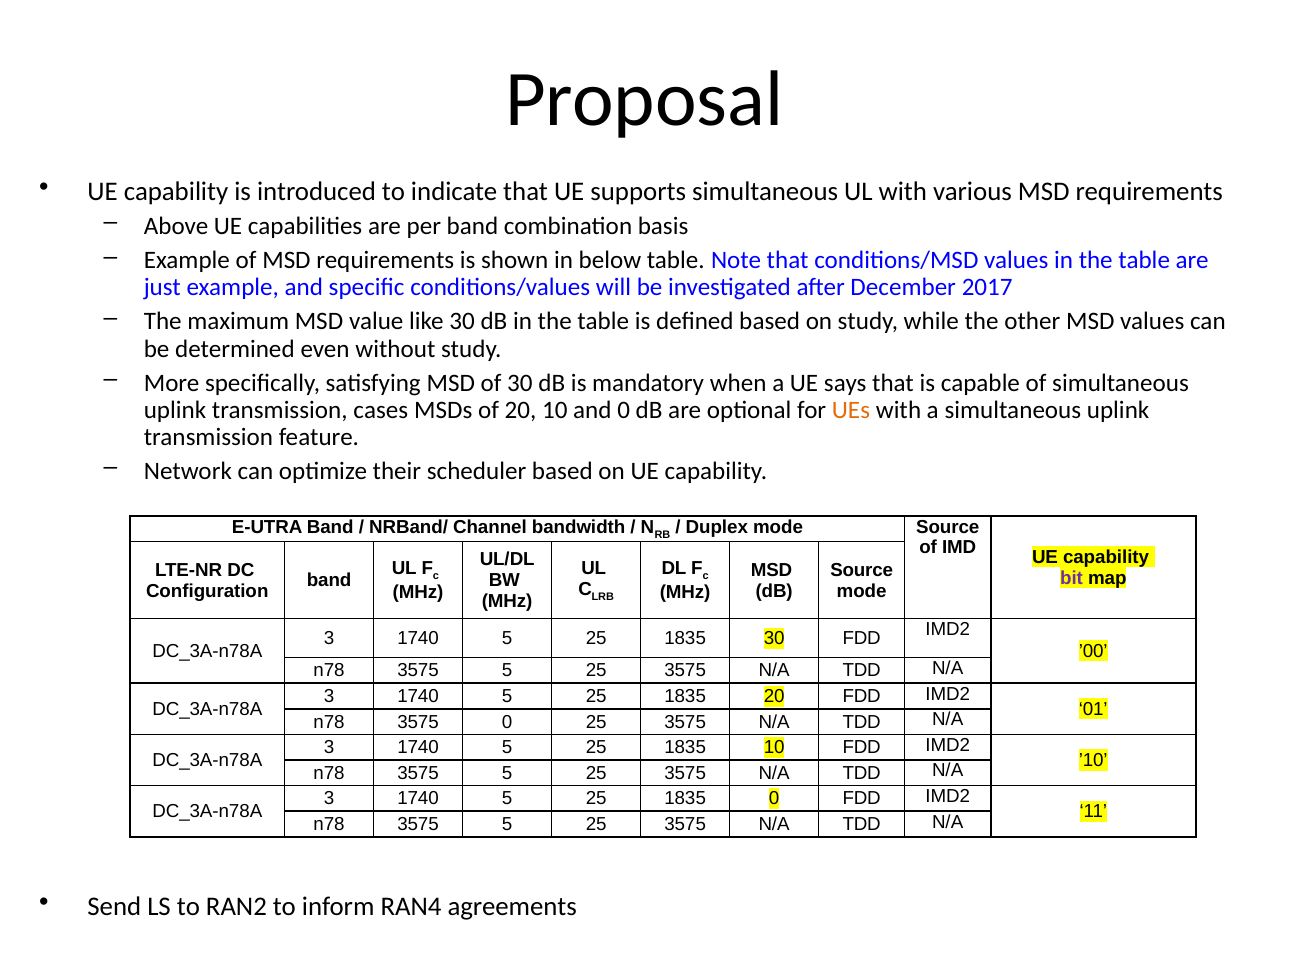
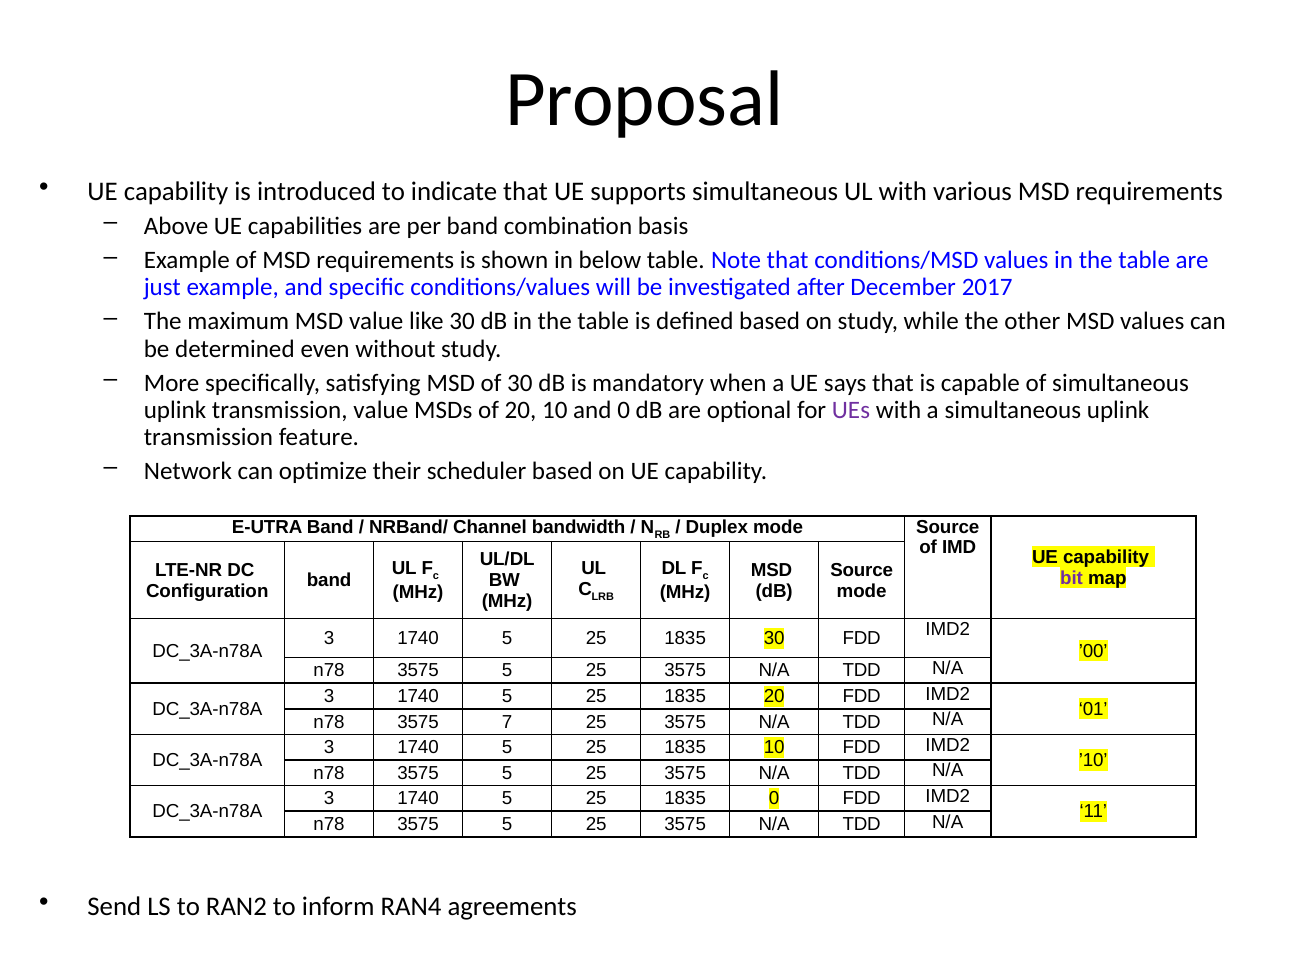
transmission cases: cases -> value
UEs colour: orange -> purple
3575 0: 0 -> 7
